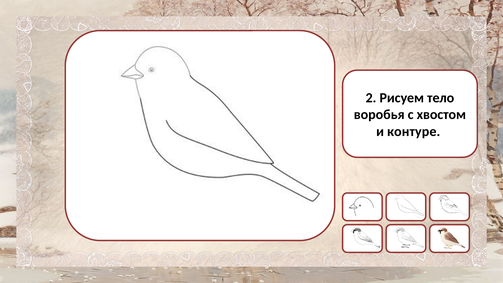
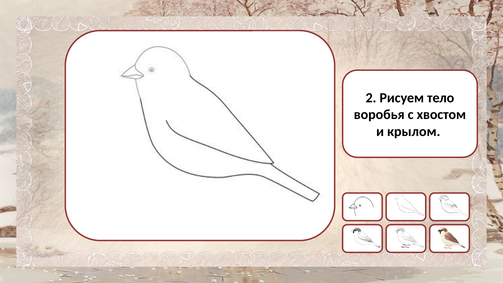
контуре: контуре -> крылом
